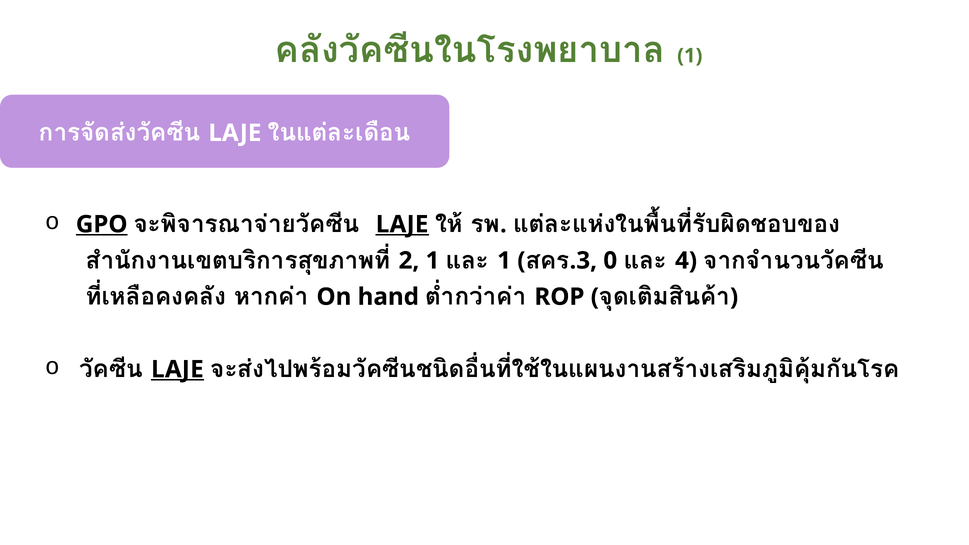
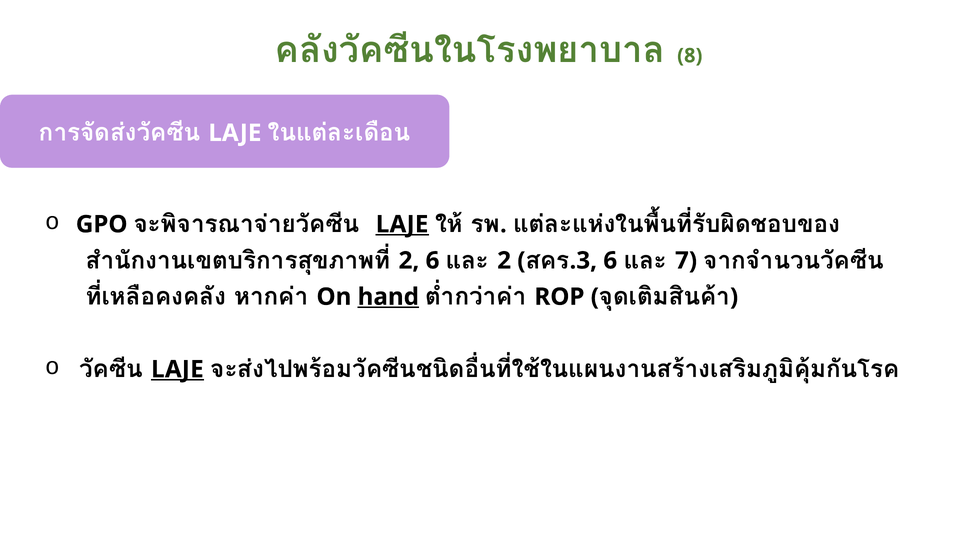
1 at (690, 56): 1 -> 8
GPO underline: present -> none
2 1: 1 -> 6
1 at (504, 261): 1 -> 2
0 at (610, 261): 0 -> 6
4: 4 -> 7
hand underline: none -> present
